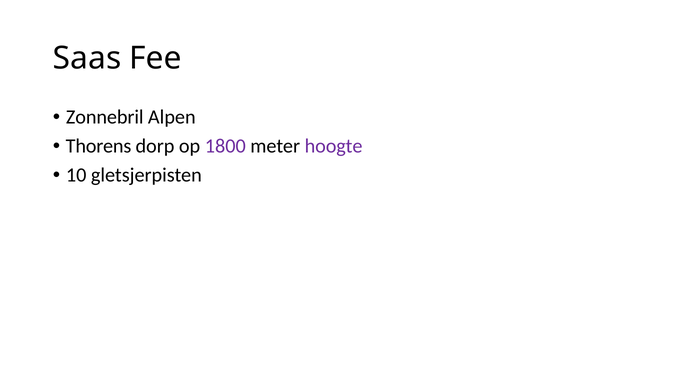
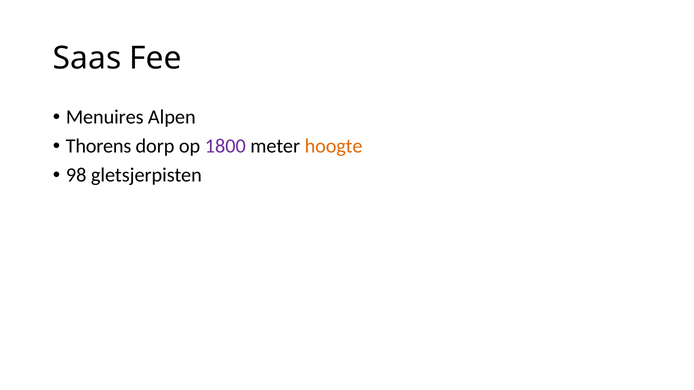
Zonnebril: Zonnebril -> Menuires
hoogte colour: purple -> orange
10: 10 -> 98
